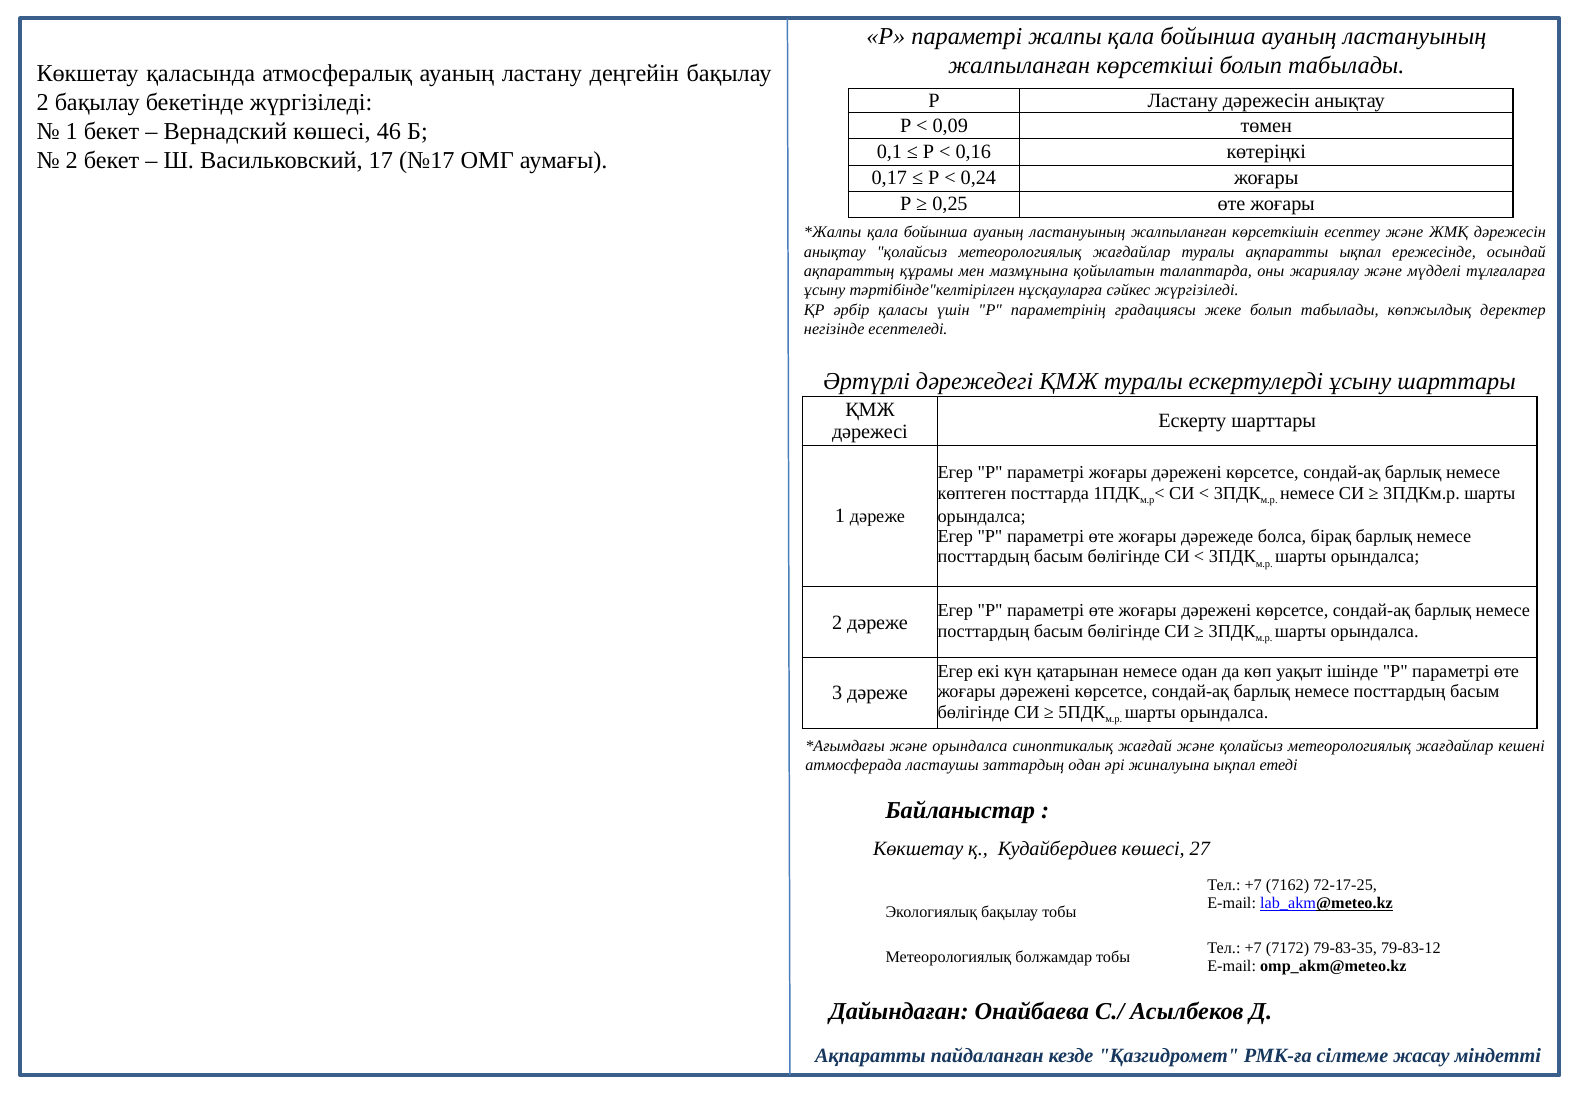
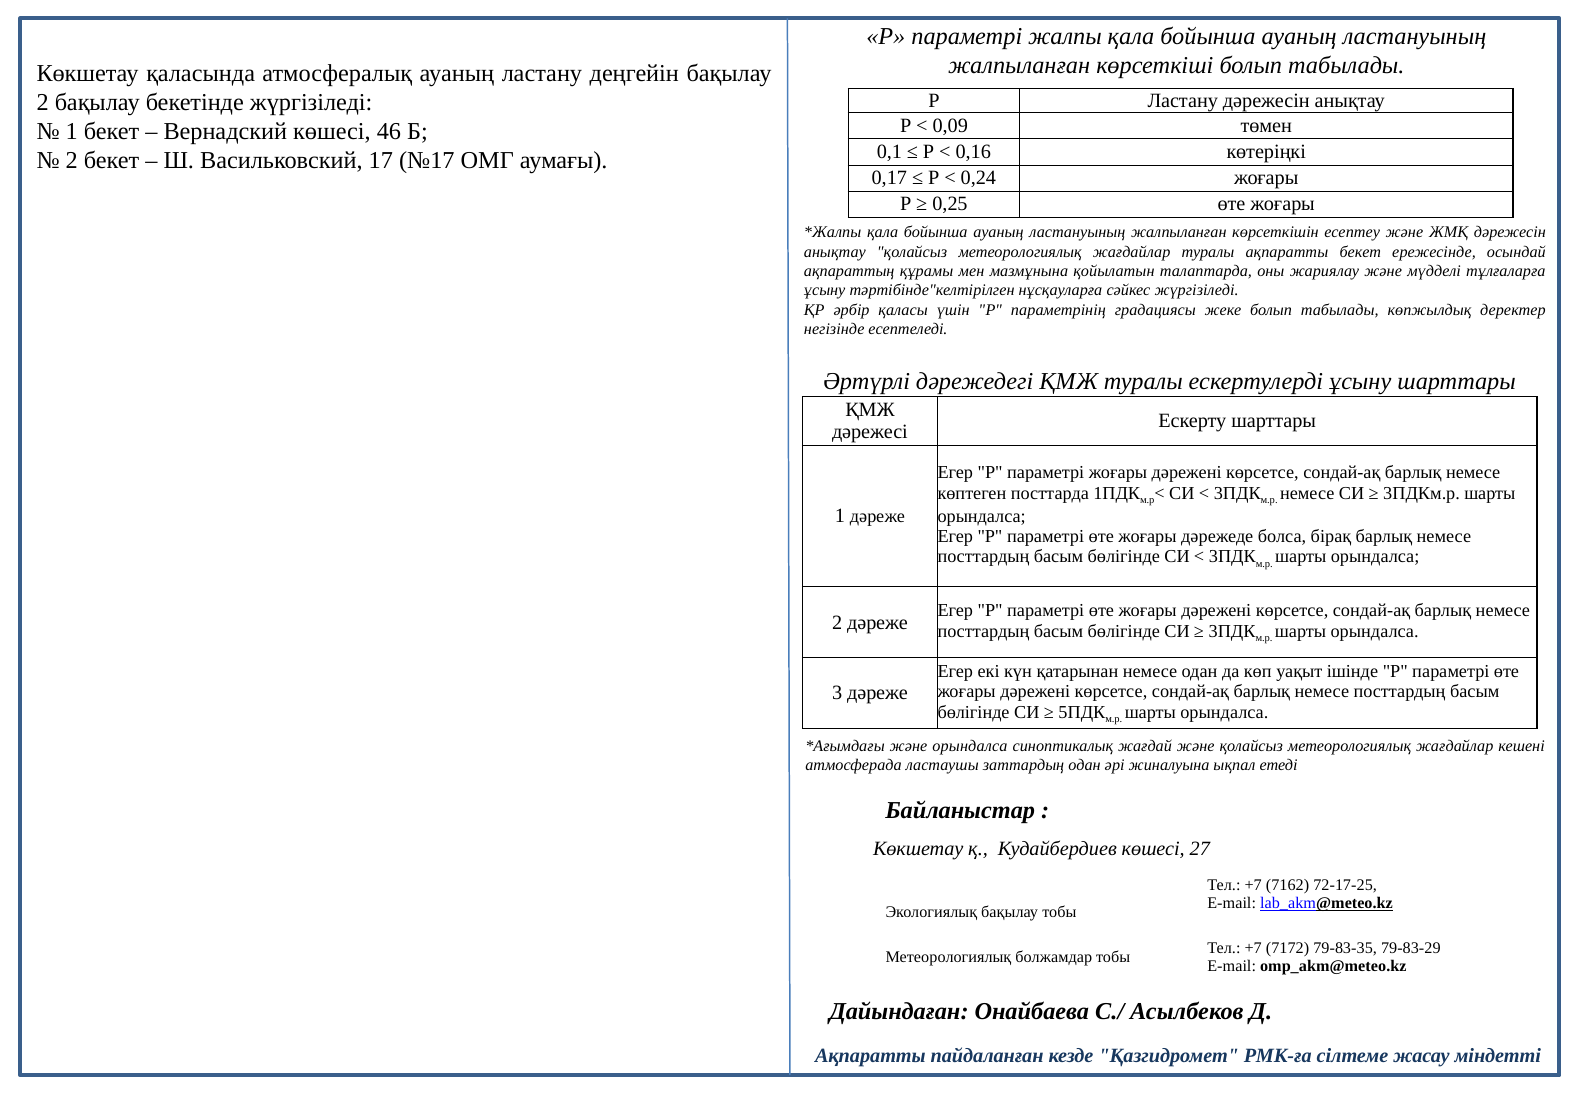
ақпаратты ықпал: ықпал -> бекет
79-83-12: 79-83-12 -> 79-83-29
